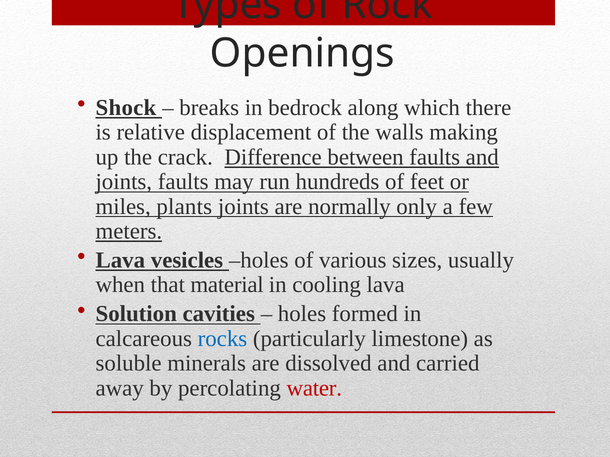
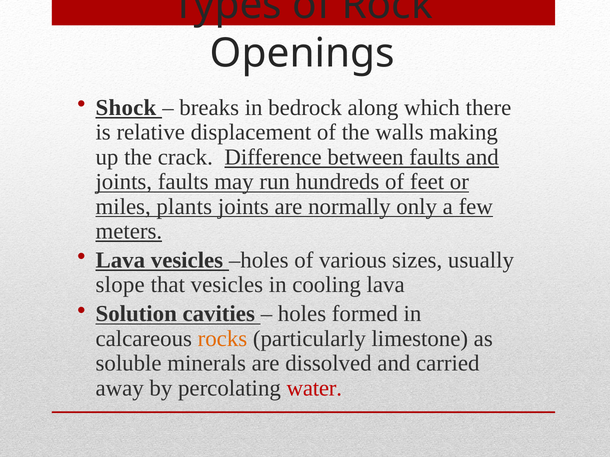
when: when -> slope
that material: material -> vesicles
rocks colour: blue -> orange
